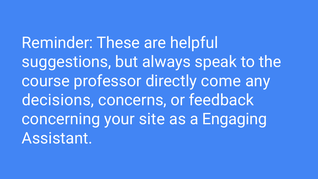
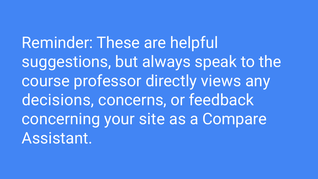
come: come -> views
Engaging: Engaging -> Compare
